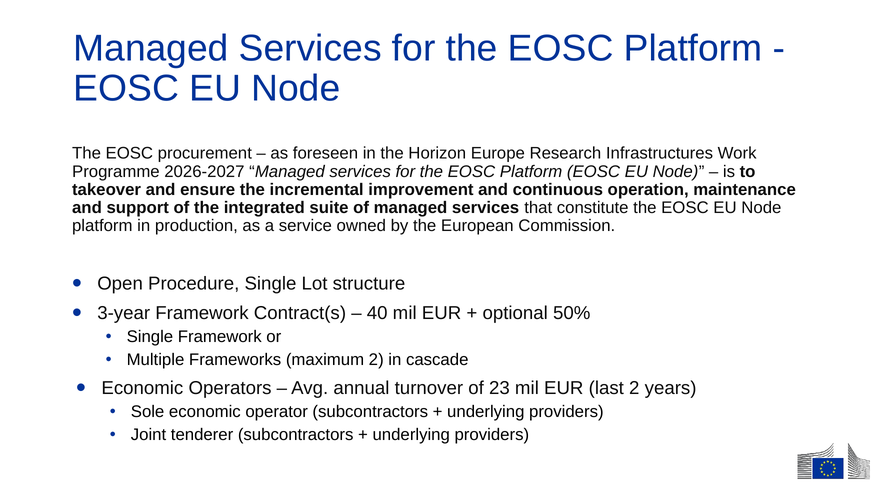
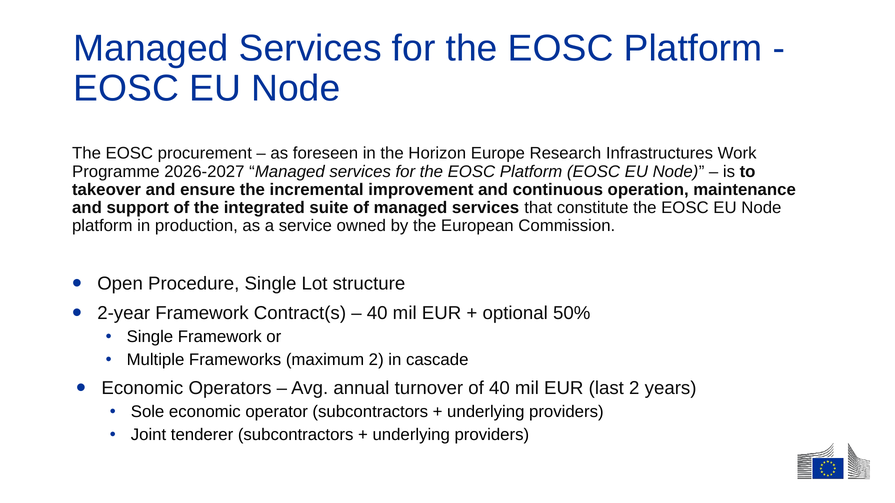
3-year: 3-year -> 2-year
of 23: 23 -> 40
